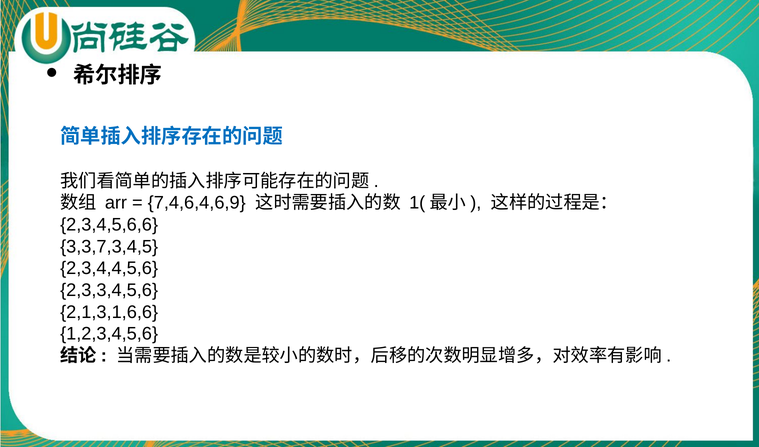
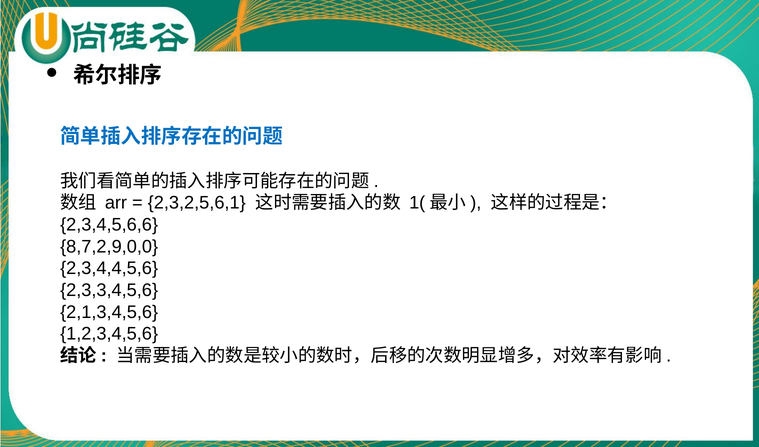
7,4,6,4,6,9: 7,4,6,4,6,9 -> 2,3,2,5,6,1
3,3,7,3,4,5: 3,3,7,3,4,5 -> 8,7,2,9,0,0
2,1,3,1,6,6: 2,1,3,1,6,6 -> 2,1,3,4,5,6
